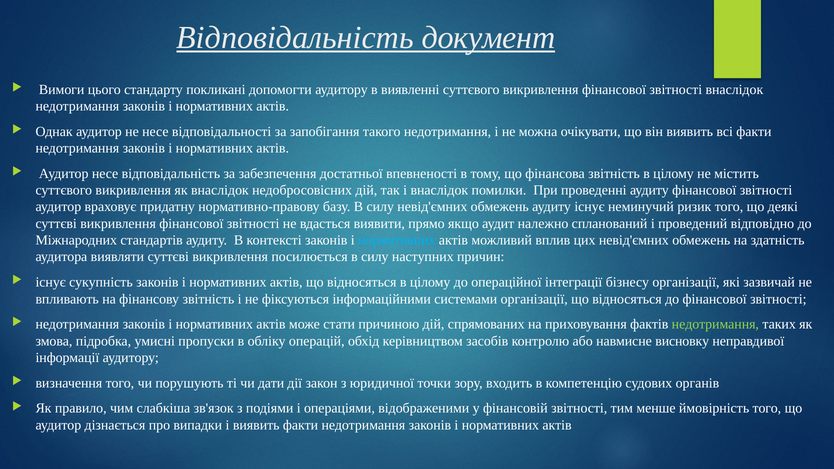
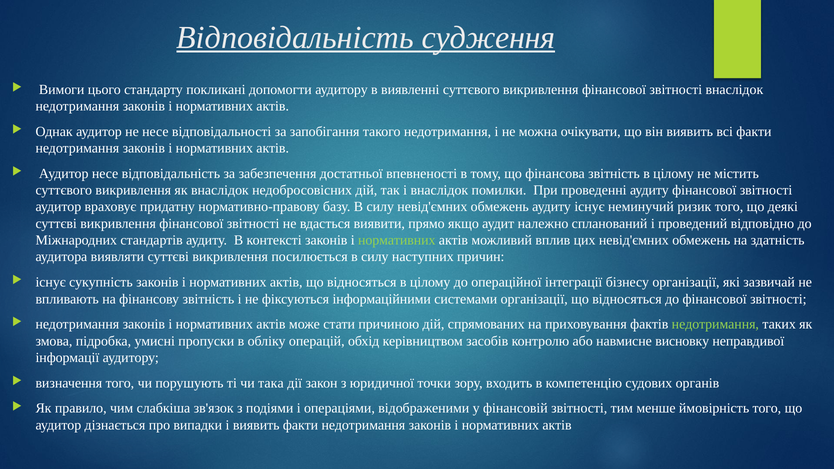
документ: документ -> судження
нормативних at (397, 240) colour: light blue -> light green
дати: дати -> така
